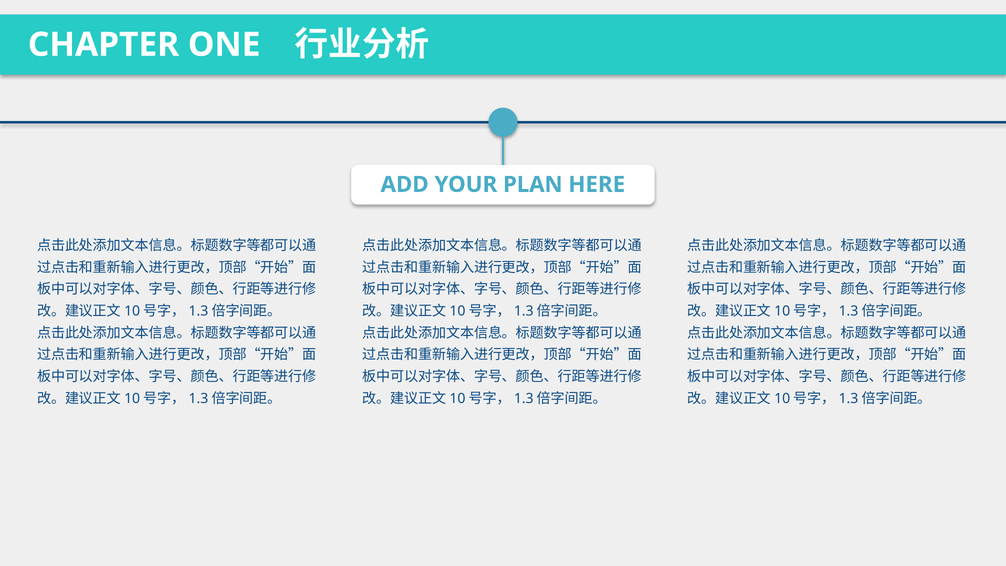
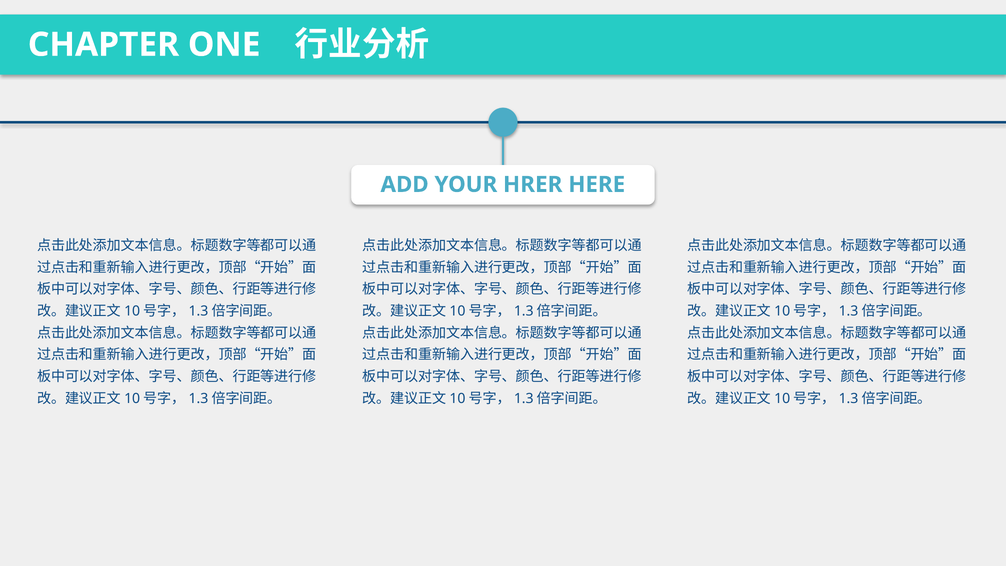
PLAN: PLAN -> HRER
